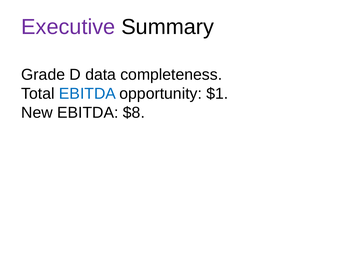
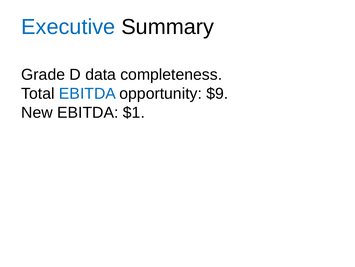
Executive colour: purple -> blue
$1: $1 -> $9
$8: $8 -> $1
